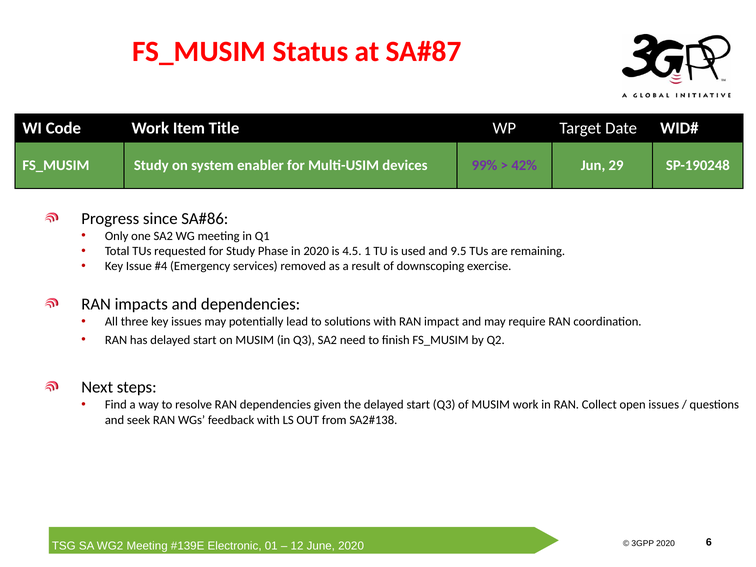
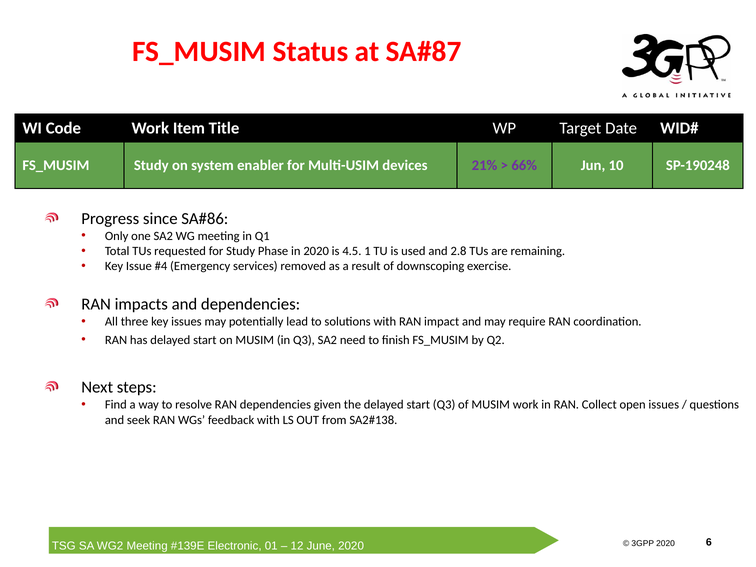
99%: 99% -> 21%
42%: 42% -> 66%
29: 29 -> 10
9.5: 9.5 -> 2.8
